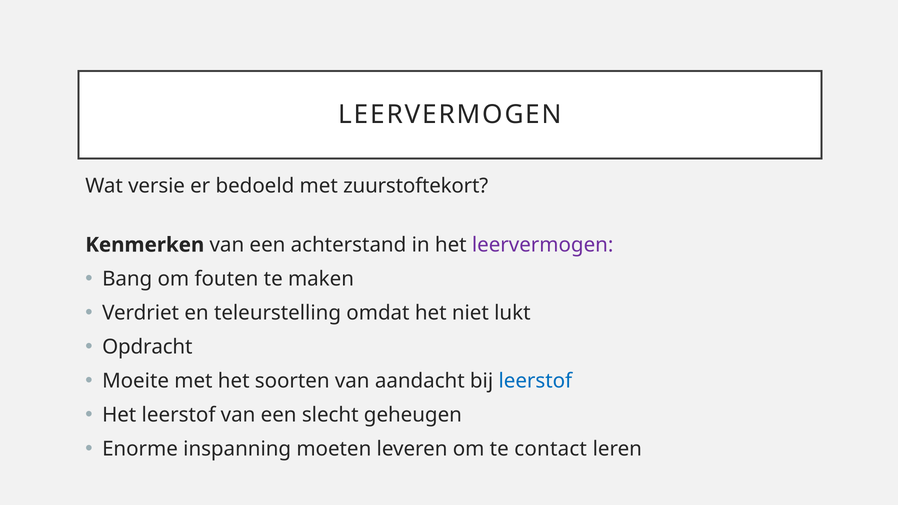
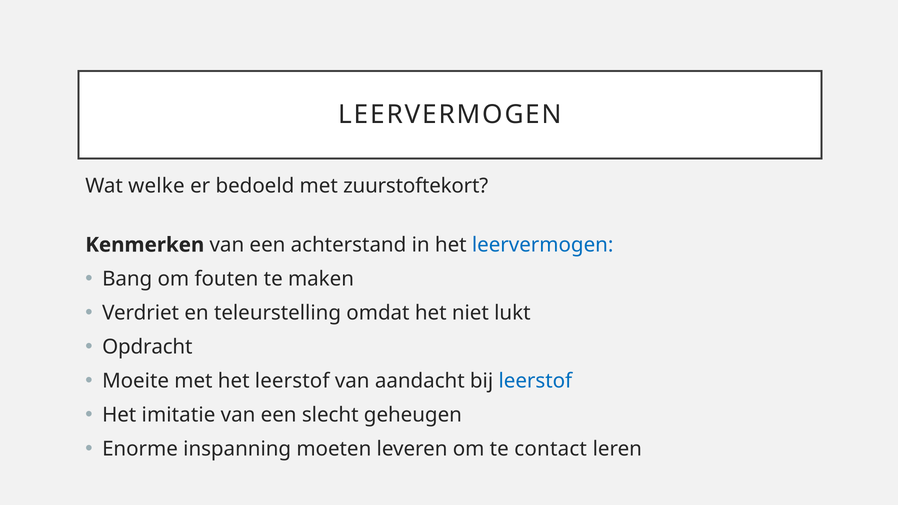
versie: versie -> welke
leervermogen at (543, 245) colour: purple -> blue
het soorten: soorten -> leerstof
Het leerstof: leerstof -> imitatie
